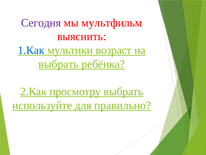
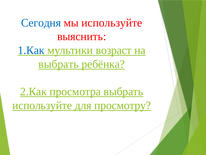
Сегодня colour: purple -> blue
мы мультфильм: мультфильм -> используйте
просмотру: просмотру -> просмотра
правильно: правильно -> просмотру
